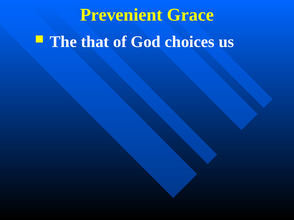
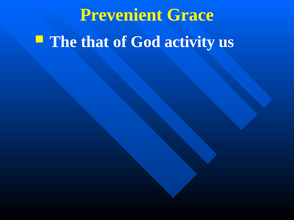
choices: choices -> activity
